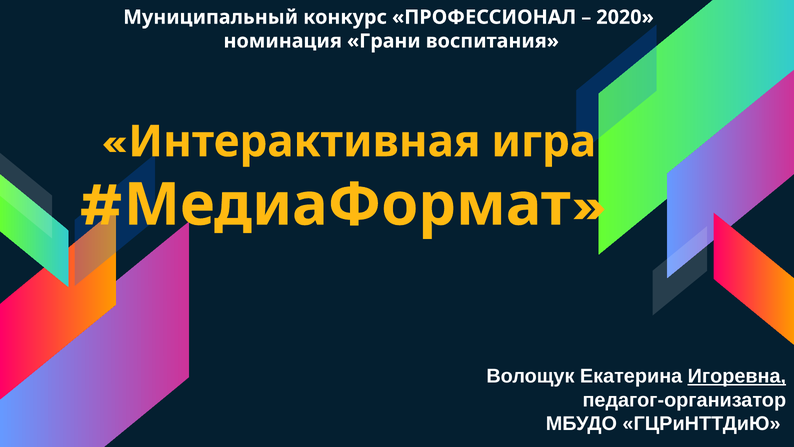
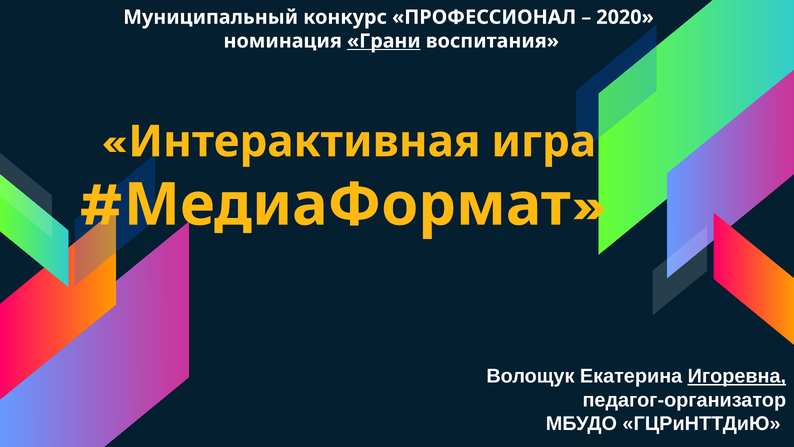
Грани underline: none -> present
